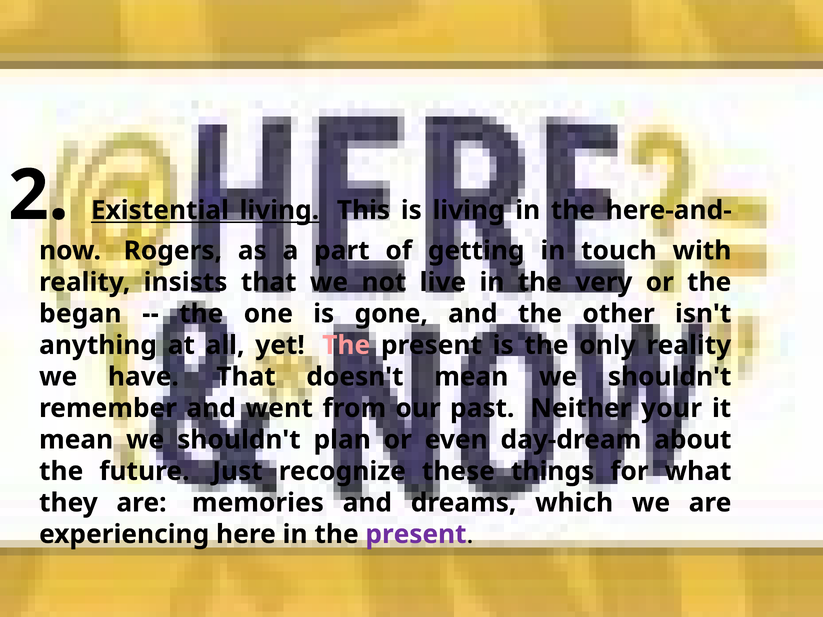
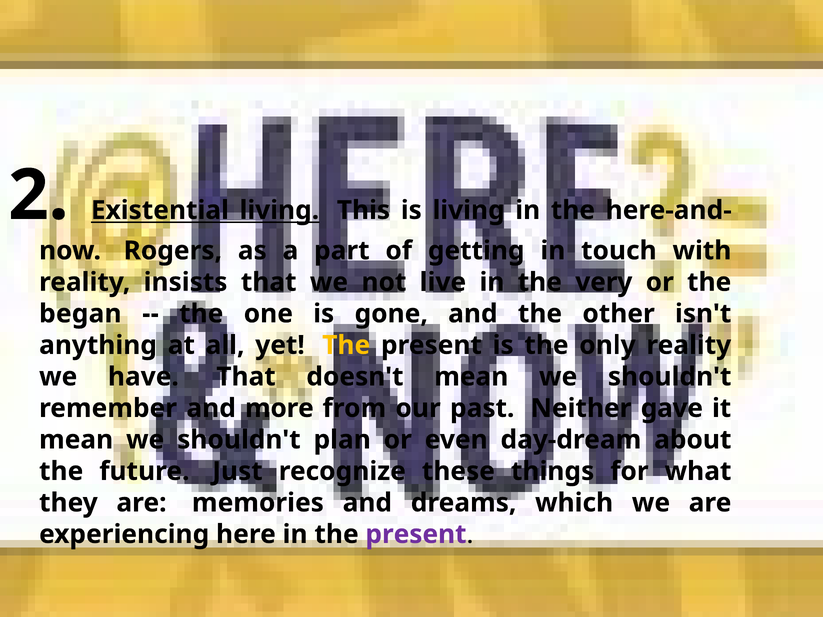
The at (346, 345) colour: pink -> yellow
went: went -> more
your: your -> gave
